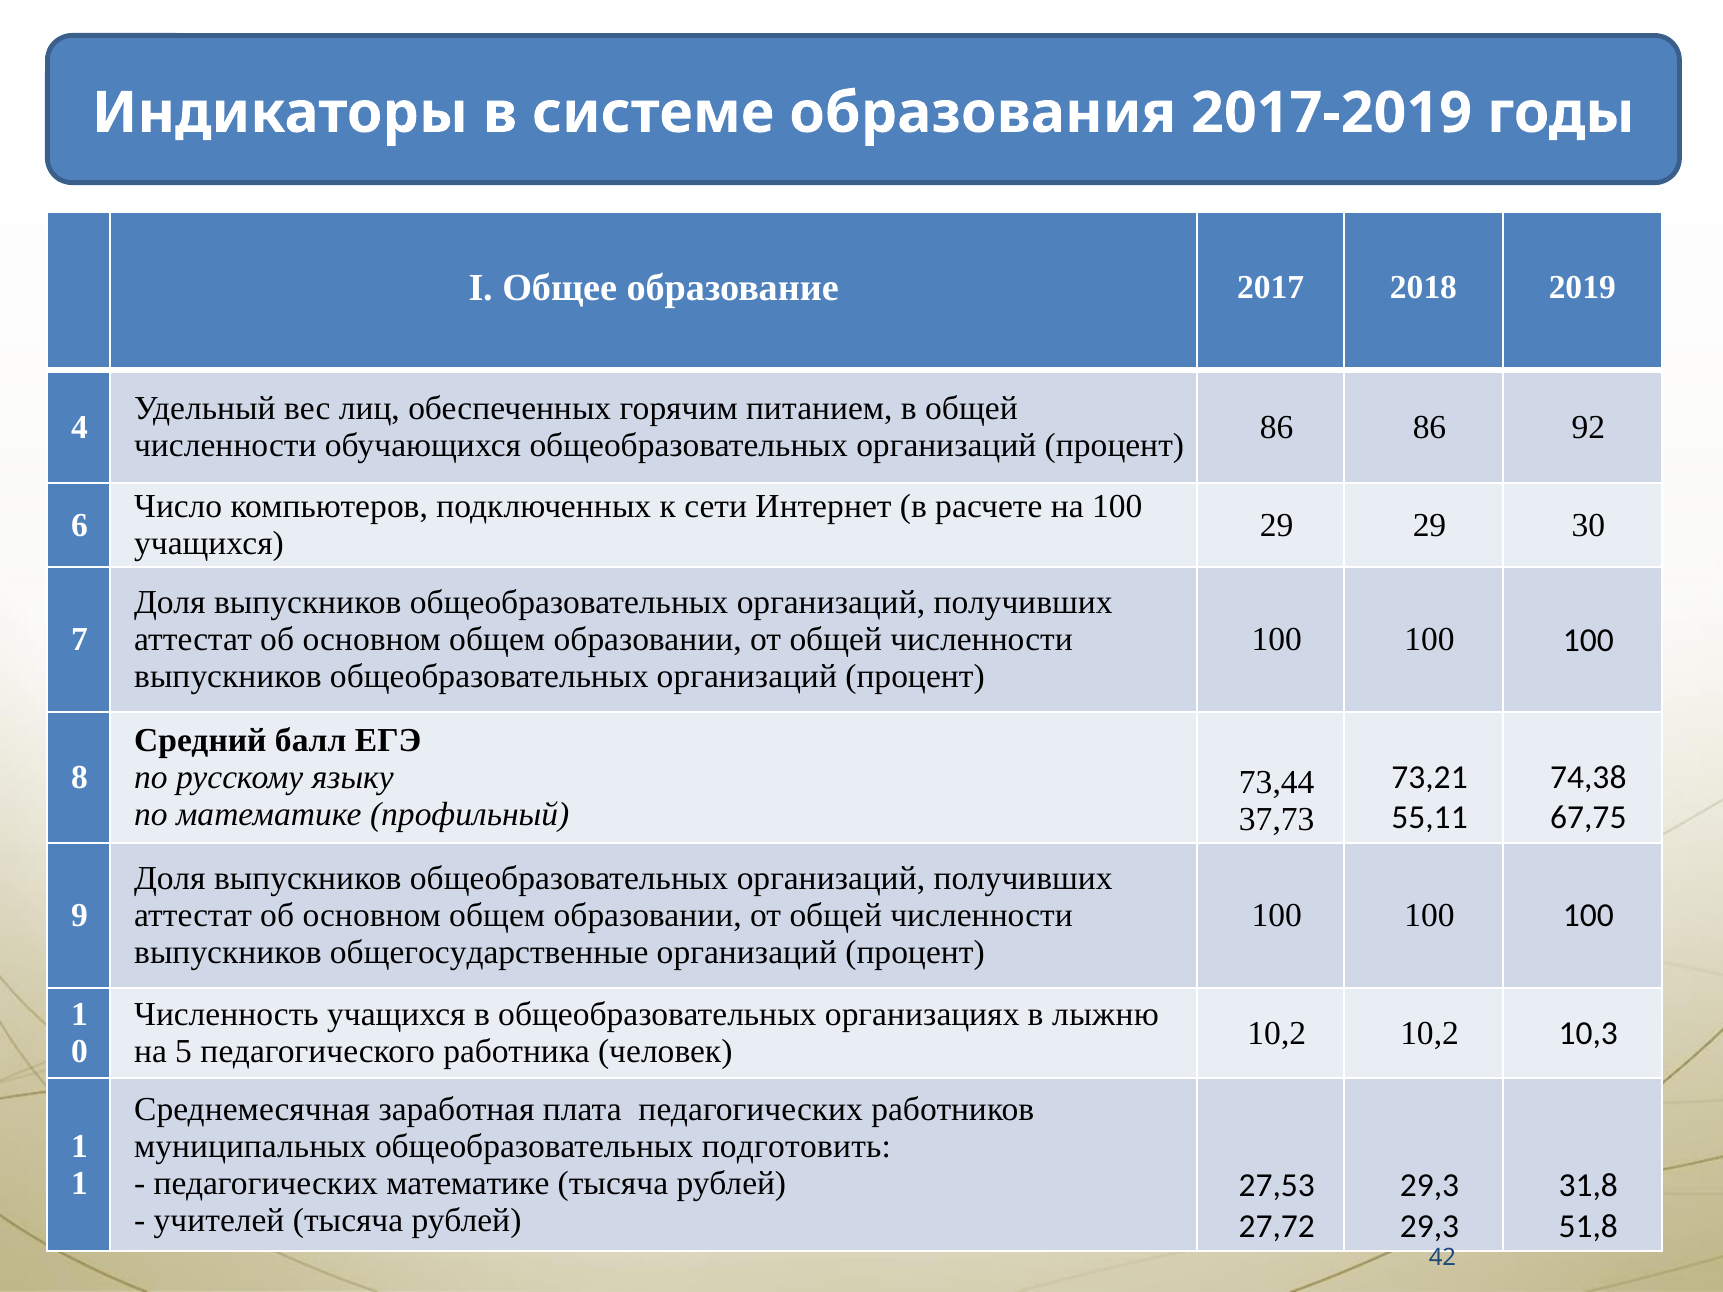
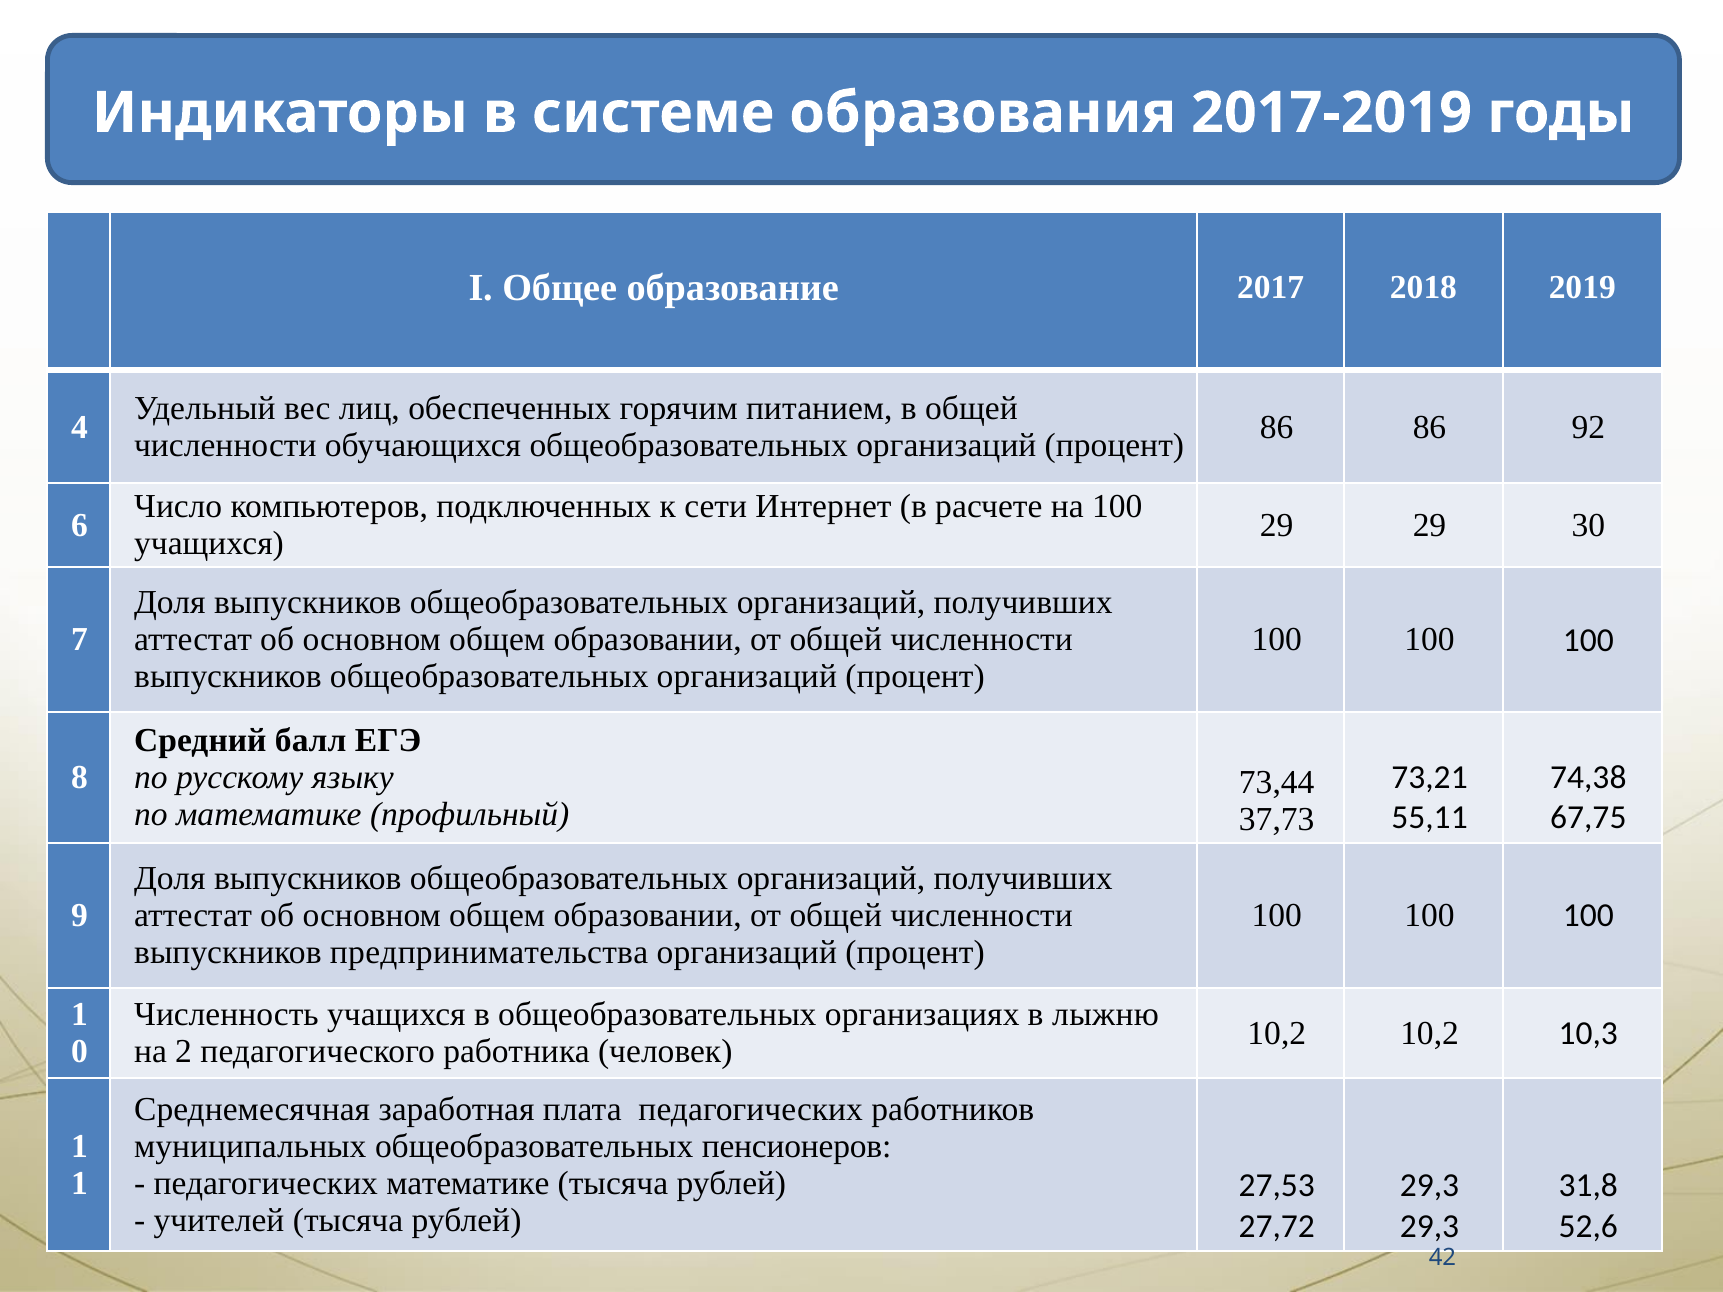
общегосударственные: общегосударственные -> предпринимательства
5: 5 -> 2
подготовить: подготовить -> пенсионеров
51,8: 51,8 -> 52,6
